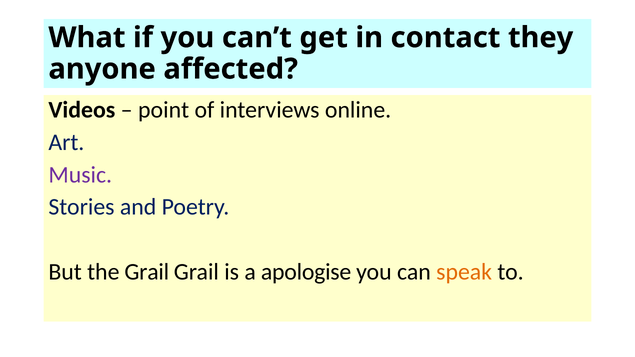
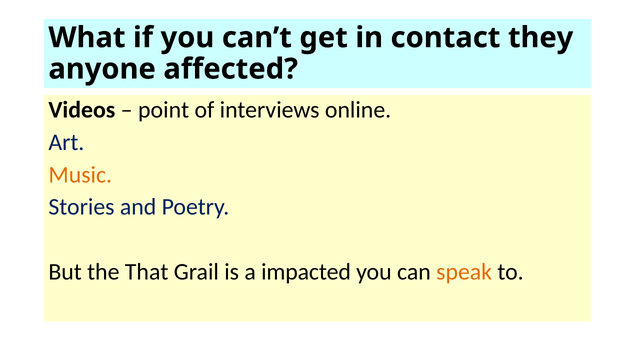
Music colour: purple -> orange
the Grail: Grail -> That
apologise: apologise -> impacted
